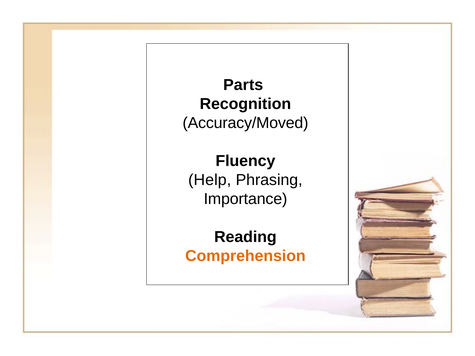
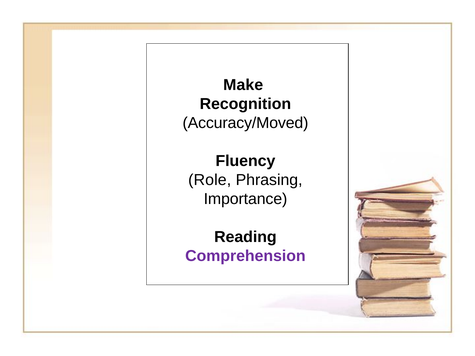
Parts: Parts -> Make
Help: Help -> Role
Comprehension colour: orange -> purple
